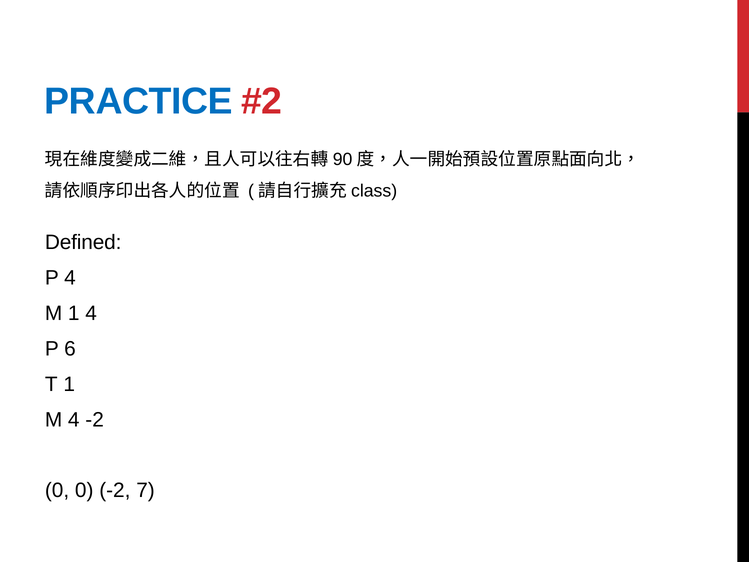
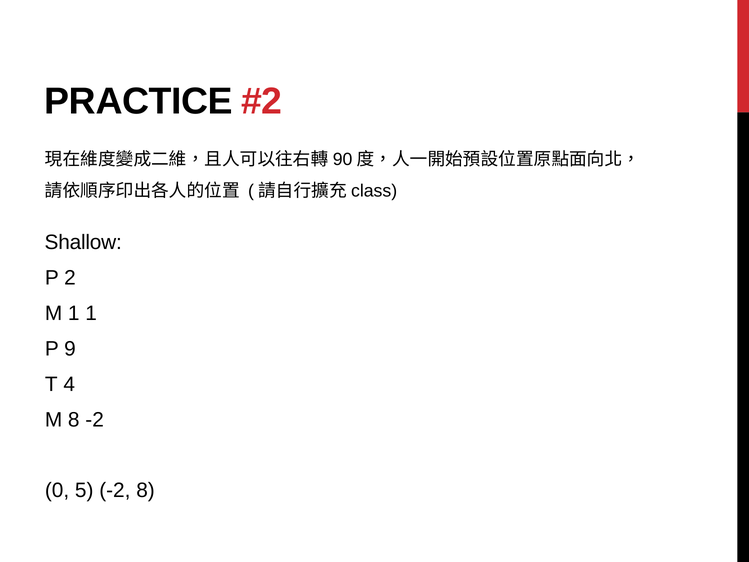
PRACTICE colour: blue -> black
Defined: Defined -> Shallow
P 4: 4 -> 2
1 4: 4 -> 1
6: 6 -> 9
T 1: 1 -> 4
M 4: 4 -> 8
0 0: 0 -> 5
-2 7: 7 -> 8
